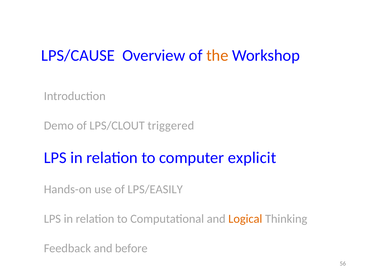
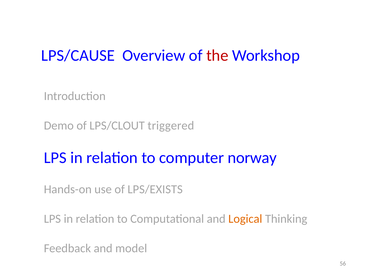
the colour: orange -> red
explicit: explicit -> norway
LPS/EASILY: LPS/EASILY -> LPS/EXISTS
before: before -> model
